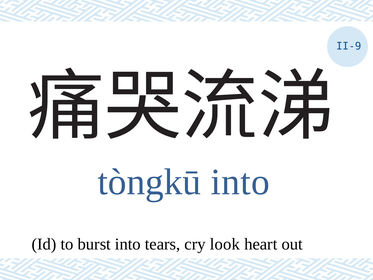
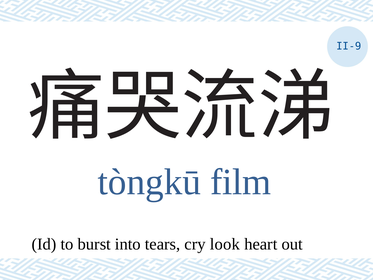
tòngkū into: into -> film
